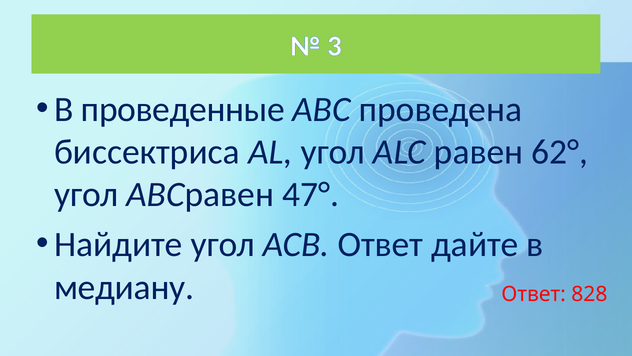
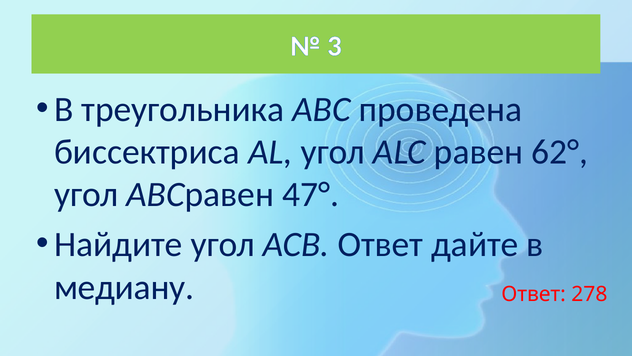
проведенные: проведенные -> треугольника
828: 828 -> 278
